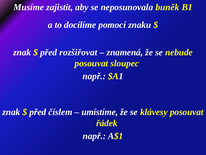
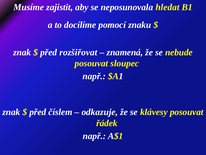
buněk: buněk -> hledat
umístíme: umístíme -> odkazuje
